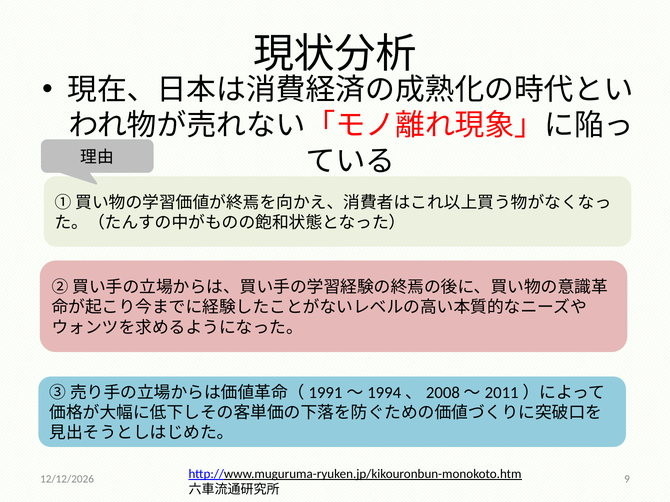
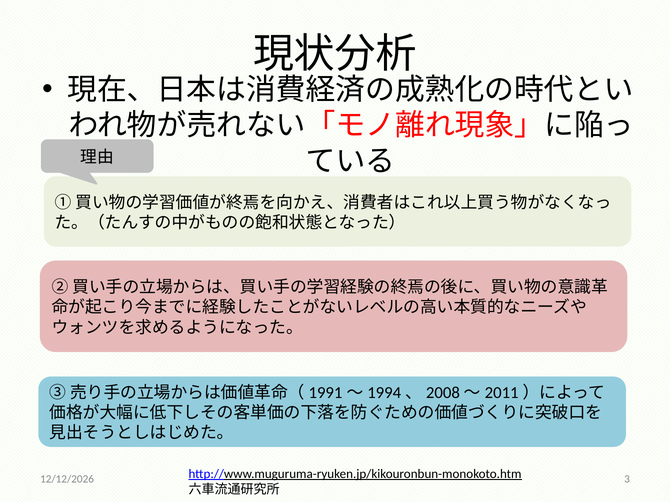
9: 9 -> 3
